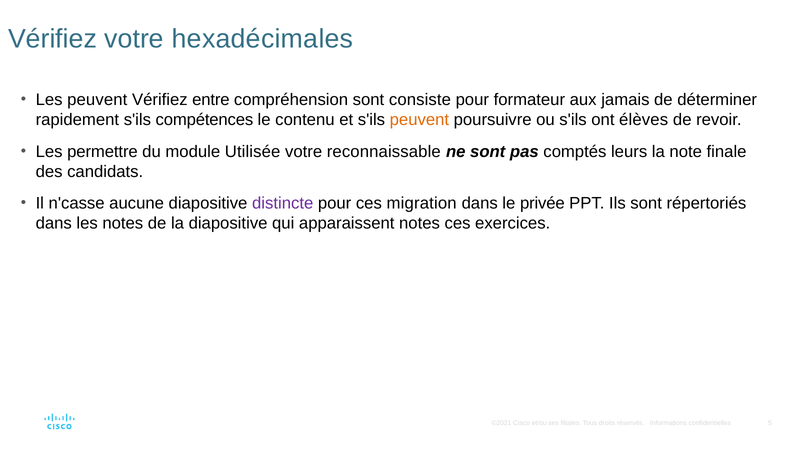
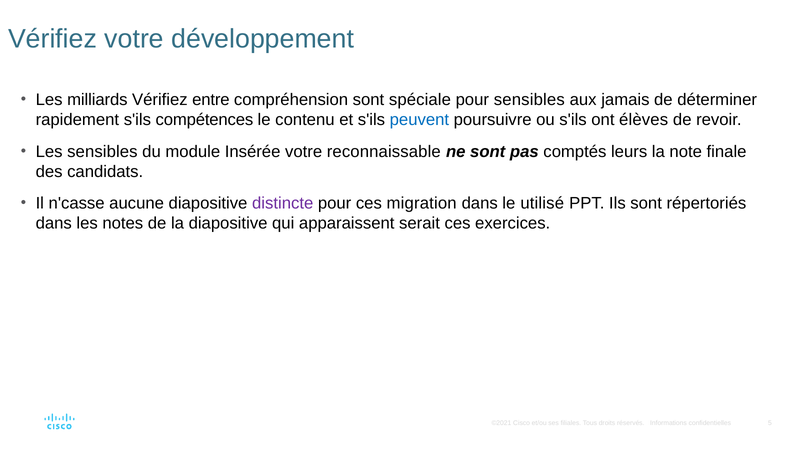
hexadécimales: hexadécimales -> développement
Les peuvent: peuvent -> milliards
consiste: consiste -> spéciale
pour formateur: formateur -> sensibles
peuvent at (419, 120) colour: orange -> blue
Les permettre: permettre -> sensibles
Utilisée: Utilisée -> Insérée
privée: privée -> utilisé
apparaissent notes: notes -> serait
